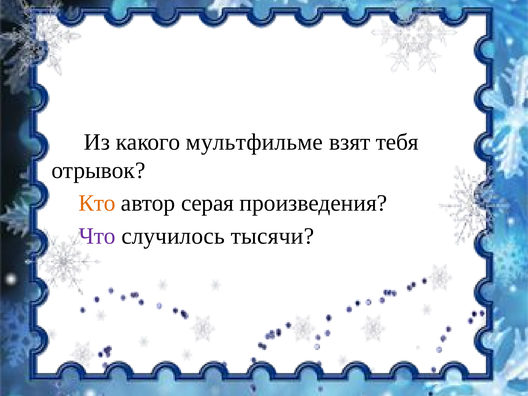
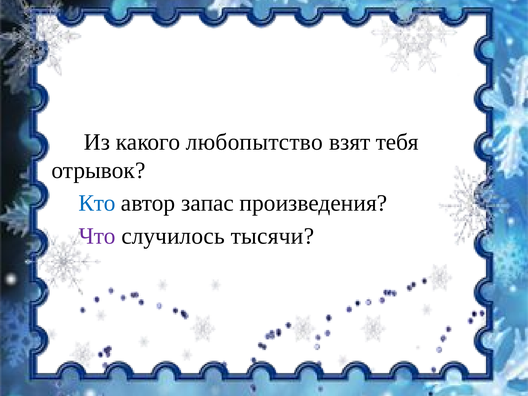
мультфильме: мультфильме -> любопытство
Кто colour: orange -> blue
серая: серая -> запас
